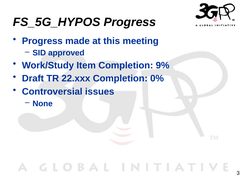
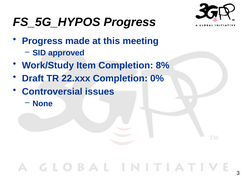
9%: 9% -> 8%
